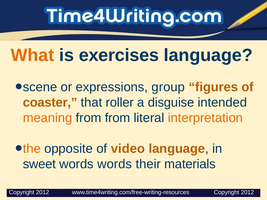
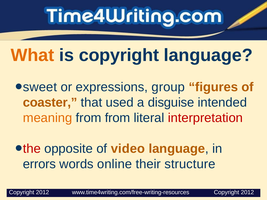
is exercises: exercises -> copyright
scene: scene -> sweet
roller: roller -> used
interpretation colour: orange -> red
the colour: orange -> red
sweet: sweet -> errors
words words: words -> online
materials: materials -> structure
